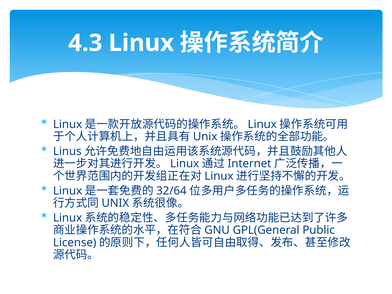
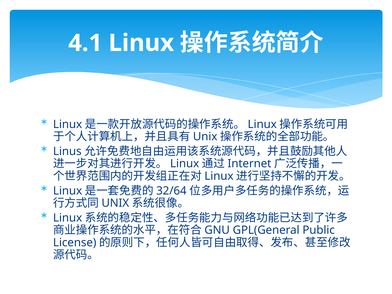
4.3: 4.3 -> 4.1
